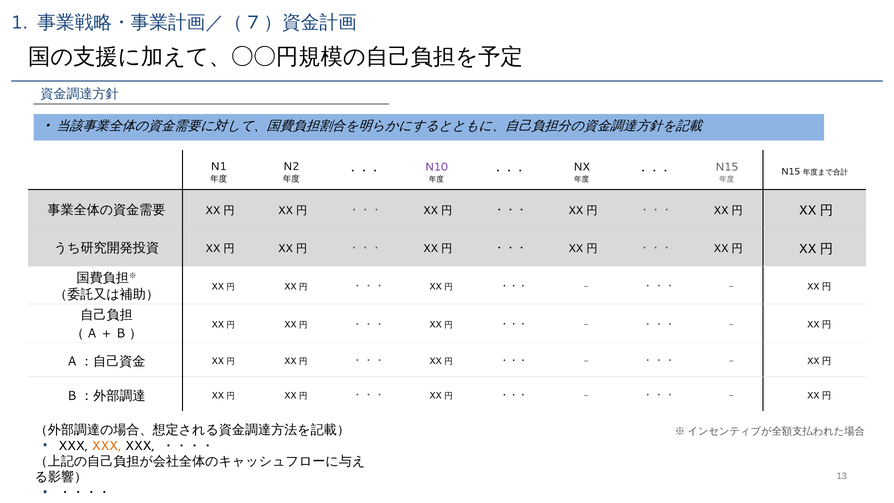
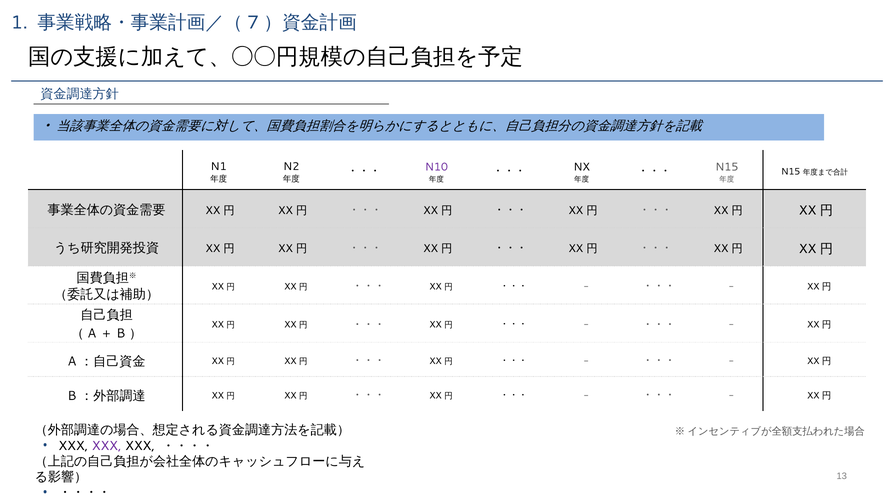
XXX at (107, 446) colour: orange -> purple
